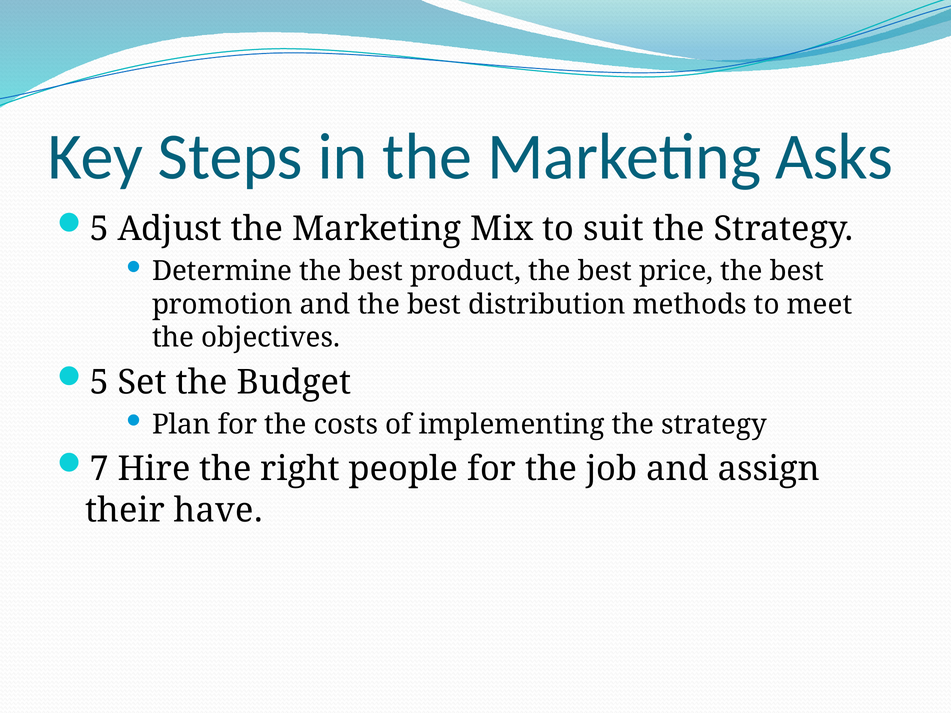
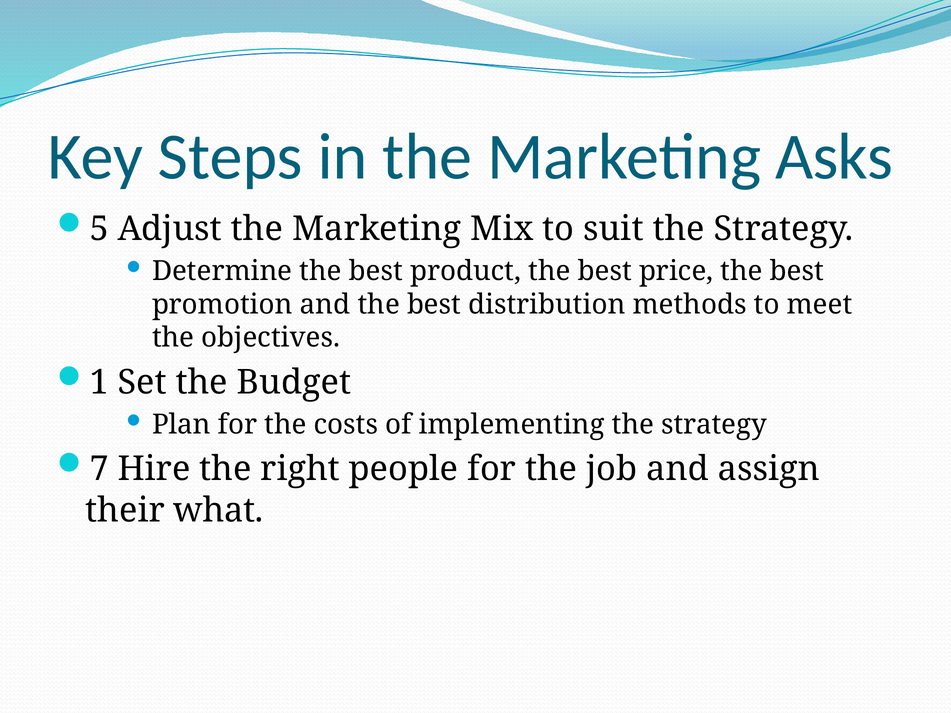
5 at (99, 382): 5 -> 1
have: have -> what
